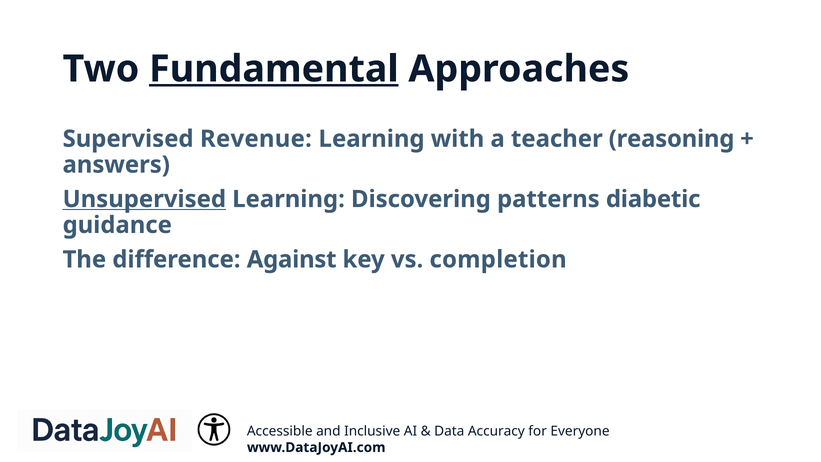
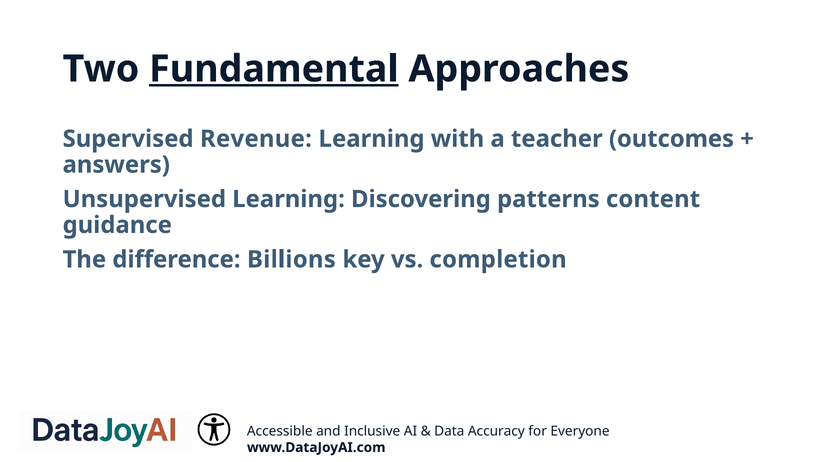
reasoning: reasoning -> outcomes
Unsupervised underline: present -> none
diabetic: diabetic -> content
Against: Against -> Billions
